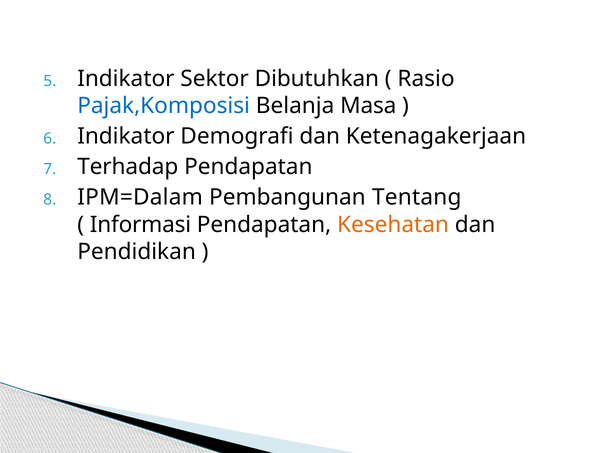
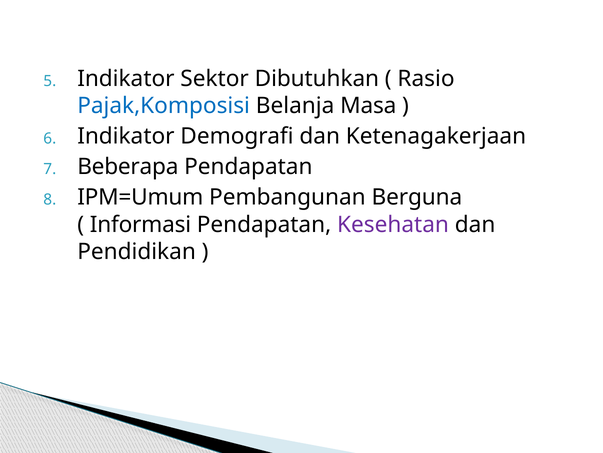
Terhadap: Terhadap -> Beberapa
IPM=Dalam: IPM=Dalam -> IPM=Umum
Tentang: Tentang -> Berguna
Kesehatan colour: orange -> purple
